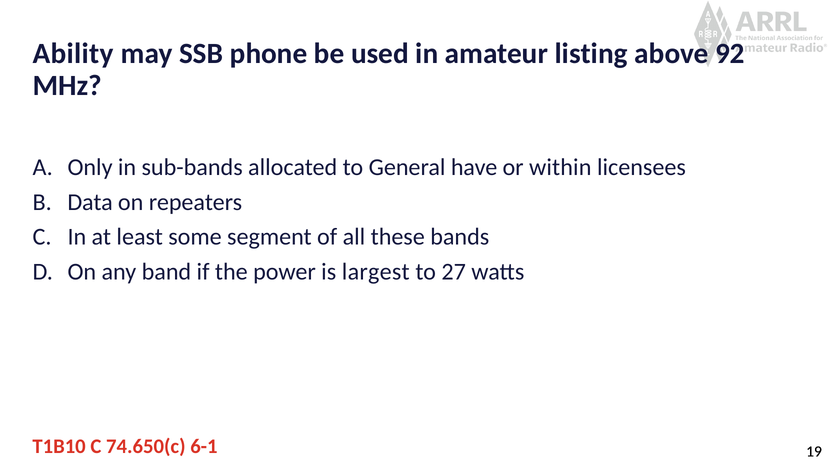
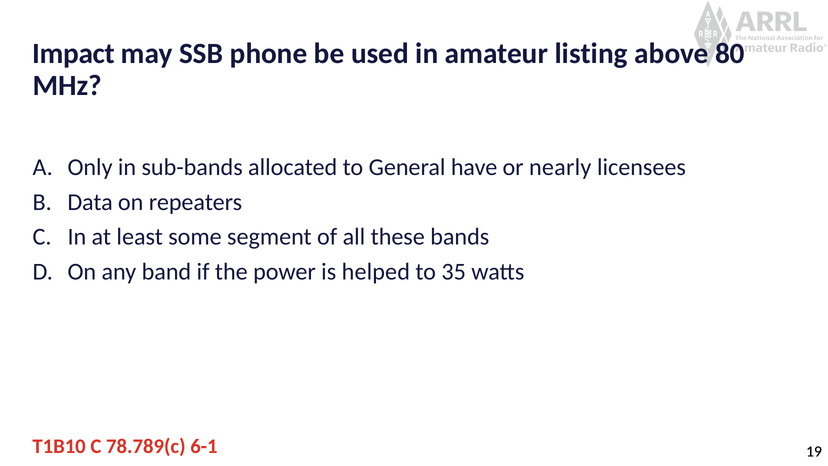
Ability: Ability -> Impact
92: 92 -> 80
within: within -> nearly
largest: largest -> helped
27: 27 -> 35
74.650(c: 74.650(c -> 78.789(c
